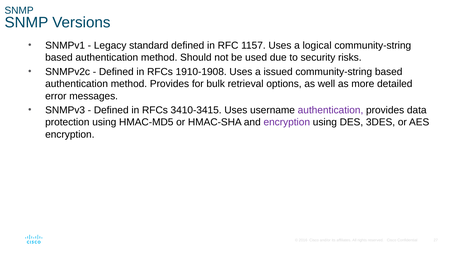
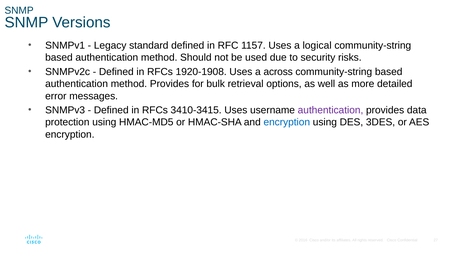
1910-1908: 1910-1908 -> 1920-1908
issued: issued -> across
encryption at (287, 122) colour: purple -> blue
